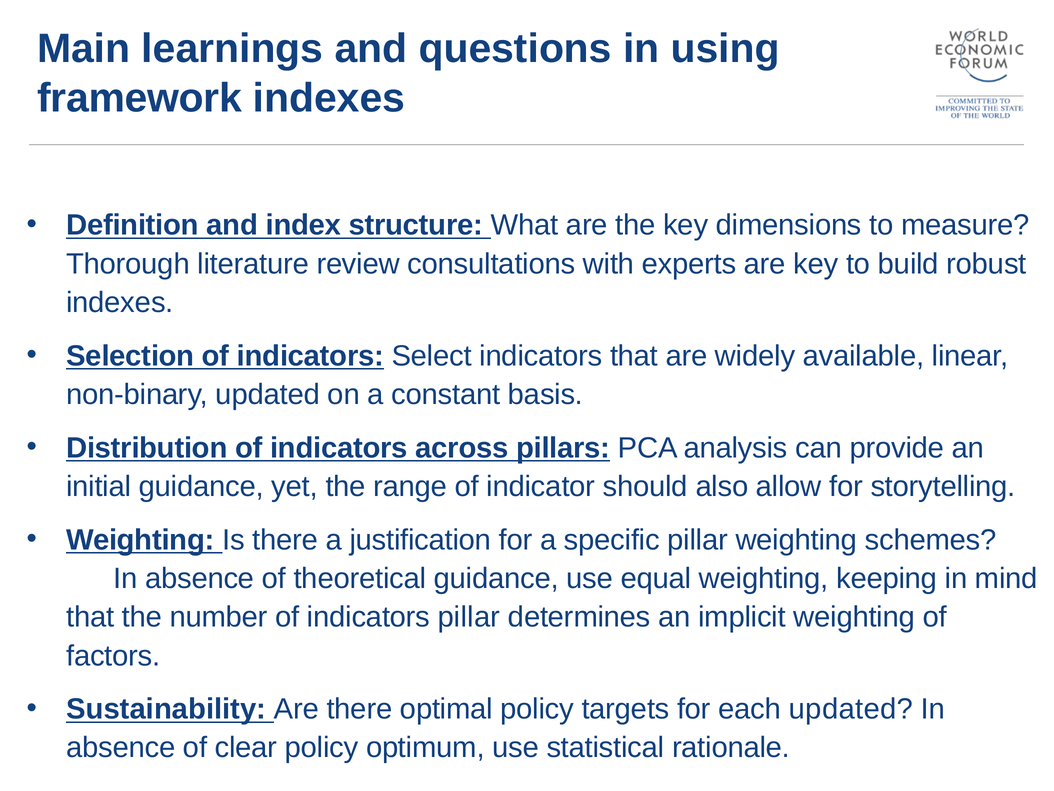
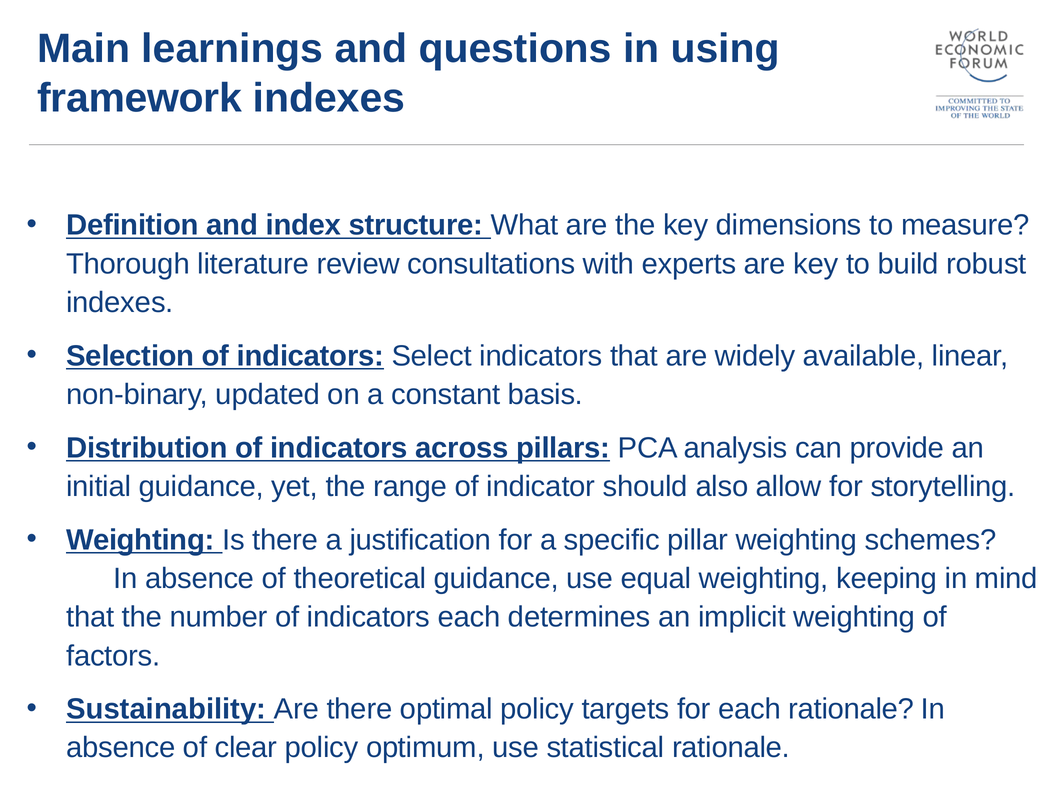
indicators pillar: pillar -> each
each updated: updated -> rationale
